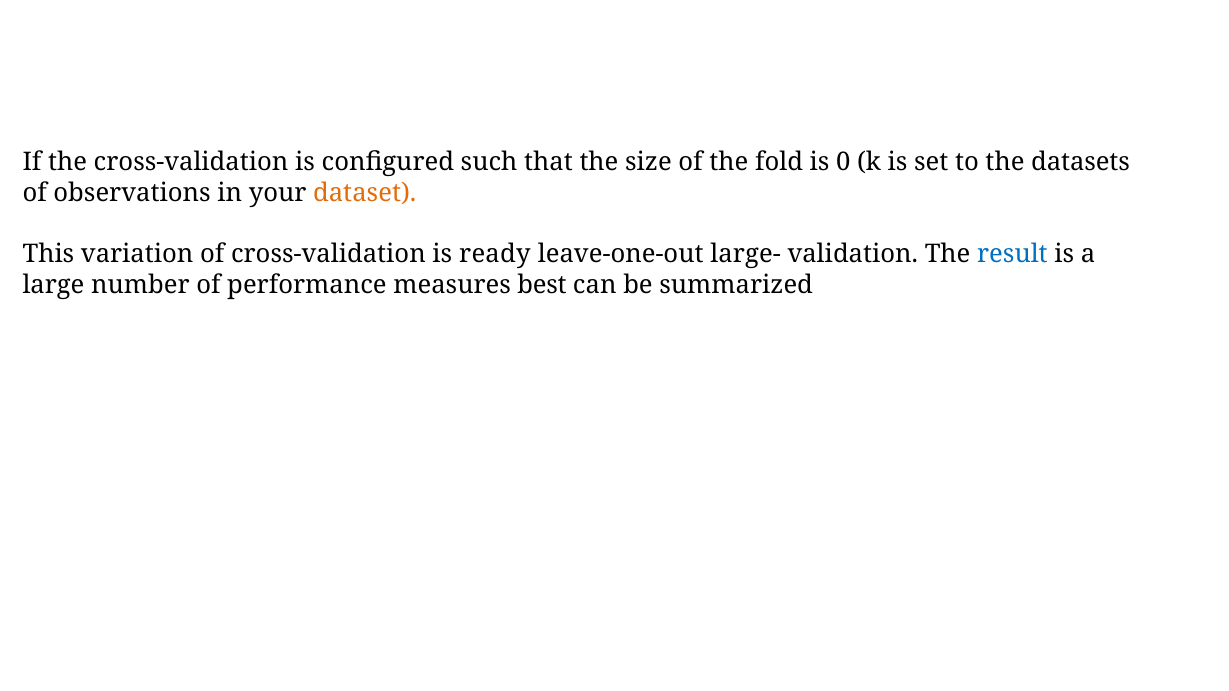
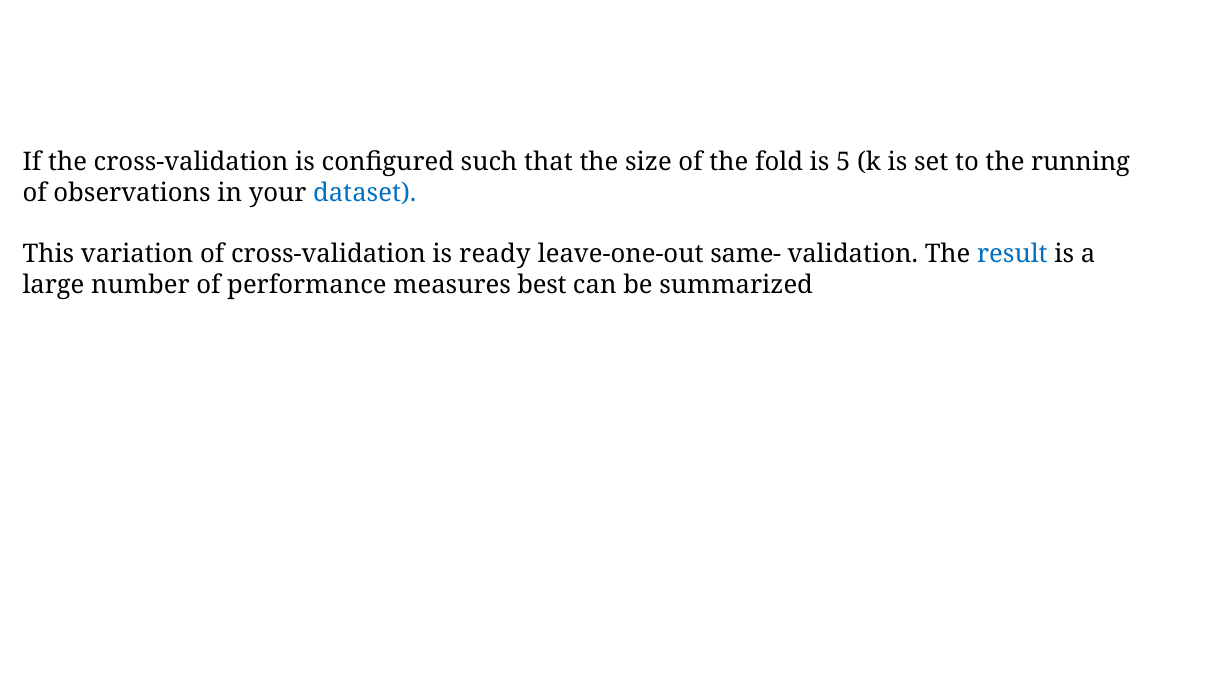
0: 0 -> 5
datasets: datasets -> running
dataset colour: orange -> blue
large-: large- -> same-
